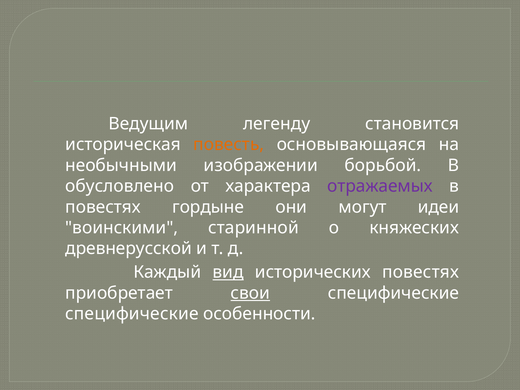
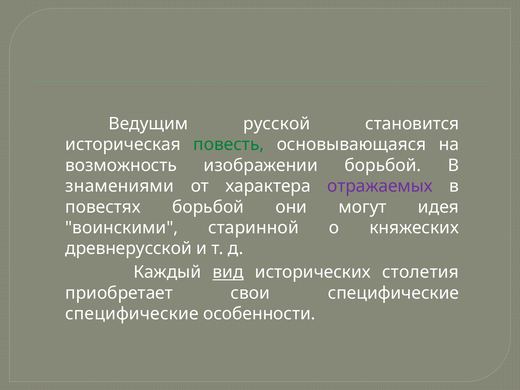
легенду: легенду -> русской
повесть colour: orange -> green
необычными: необычными -> возможность
обусловлено: обусловлено -> знамениями
повестях гордыне: гордыне -> борьбой
идеи: идеи -> идея
исторических повестях: повестях -> столетия
свои underline: present -> none
